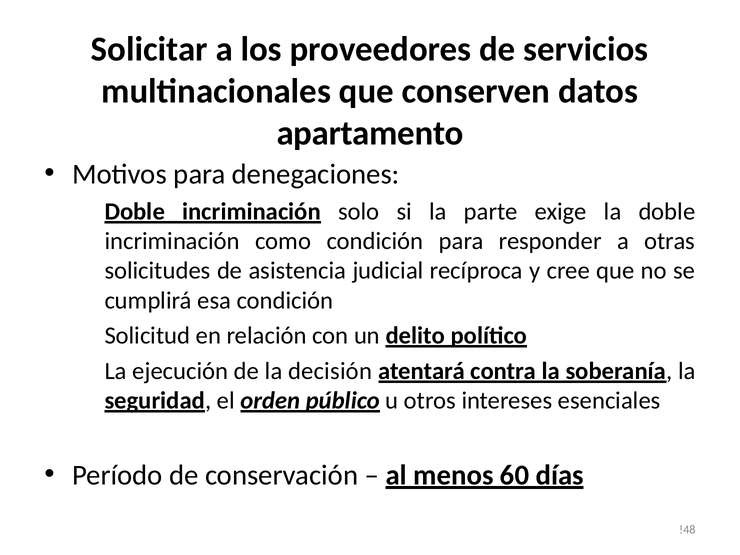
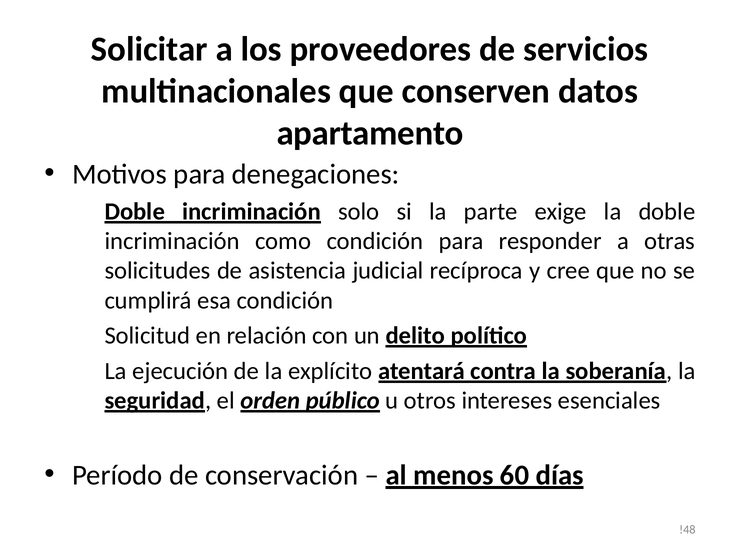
decisión: decisión -> explícito
